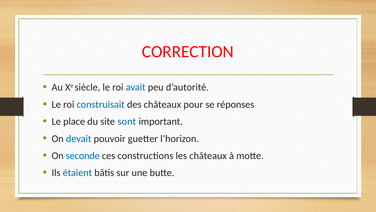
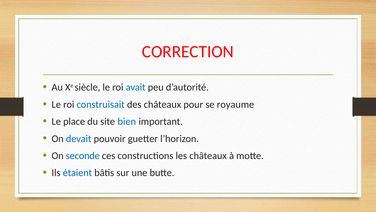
réponses: réponses -> royaume
sont: sont -> bien
